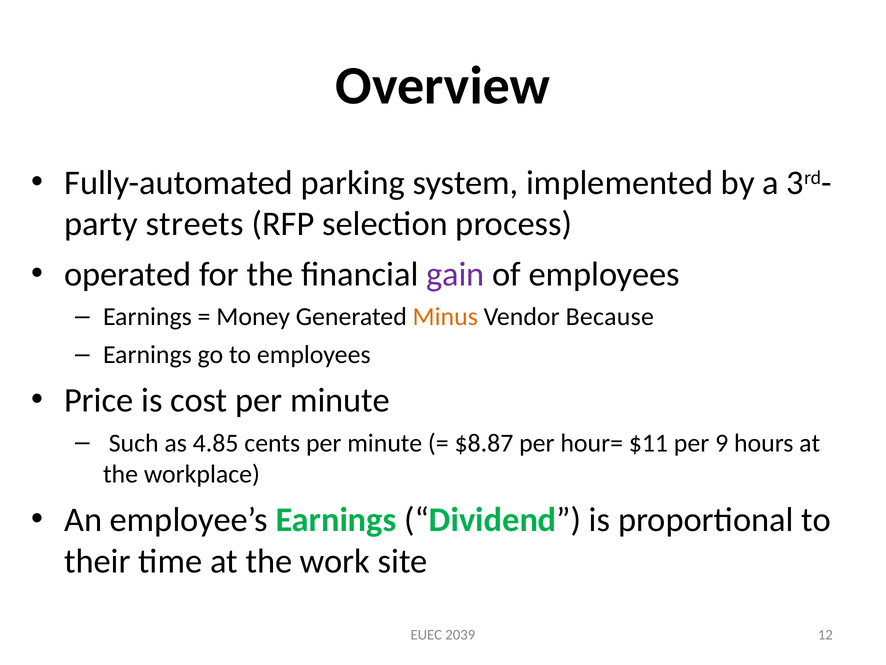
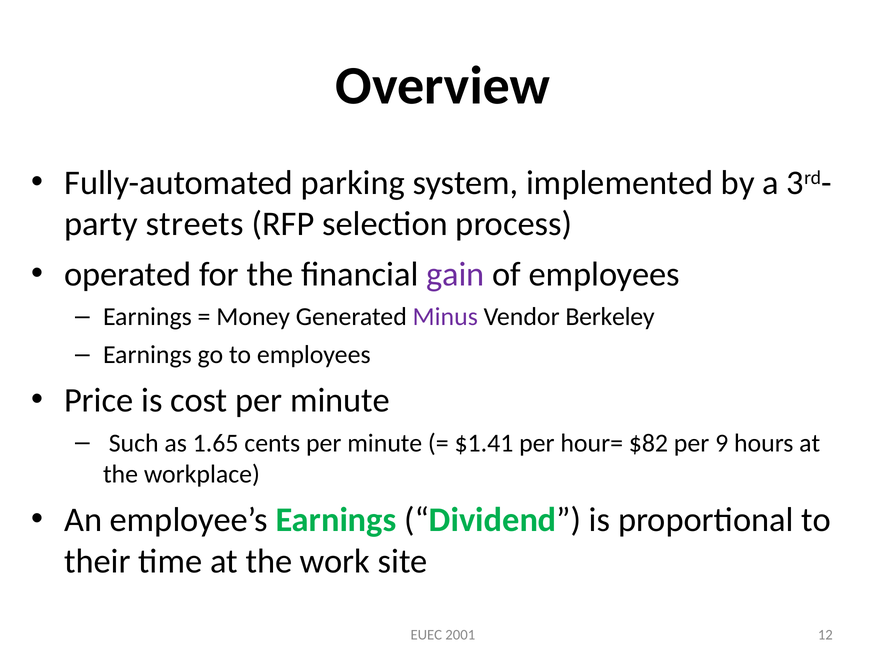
Minus colour: orange -> purple
Because: Because -> Berkeley
4.85: 4.85 -> 1.65
$8.87: $8.87 -> $1.41
$11: $11 -> $82
2039: 2039 -> 2001
